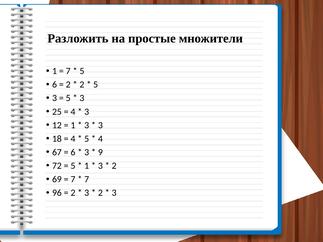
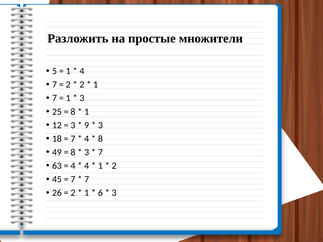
1 at (55, 71): 1 -> 5
7 at (68, 71): 7 -> 1
5 at (82, 71): 5 -> 4
6 at (55, 85): 6 -> 7
5 at (96, 85): 5 -> 1
3 at (55, 98): 3 -> 7
5 at (68, 98): 5 -> 1
4 at (73, 112): 4 -> 8
3 at (87, 112): 3 -> 1
1 at (73, 125): 1 -> 3
3 at (87, 125): 3 -> 9
4 at (73, 139): 4 -> 7
5 at (87, 139): 5 -> 4
4 at (100, 139): 4 -> 8
67: 67 -> 49
6 at (73, 152): 6 -> 8
9 at (100, 152): 9 -> 7
72: 72 -> 63
5 at (73, 166): 5 -> 4
1 at (87, 166): 1 -> 4
3 at (100, 166): 3 -> 1
69: 69 -> 45
96: 96 -> 26
3 at (87, 193): 3 -> 1
2 at (100, 193): 2 -> 6
